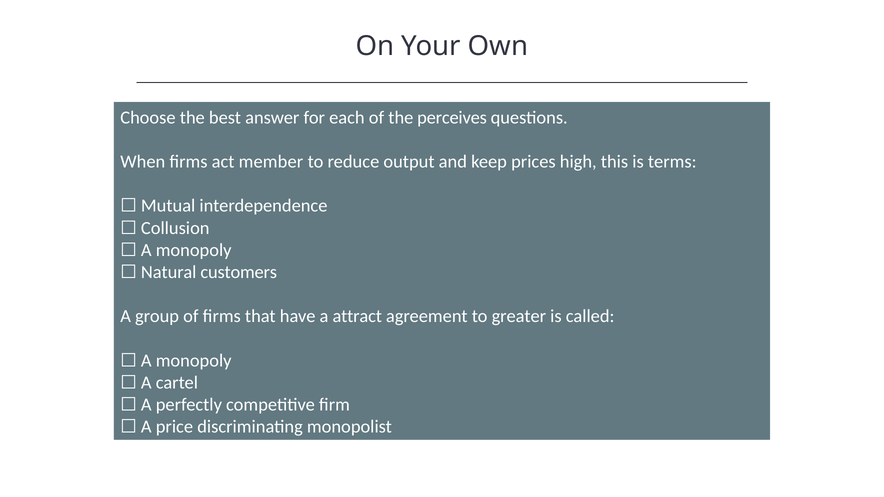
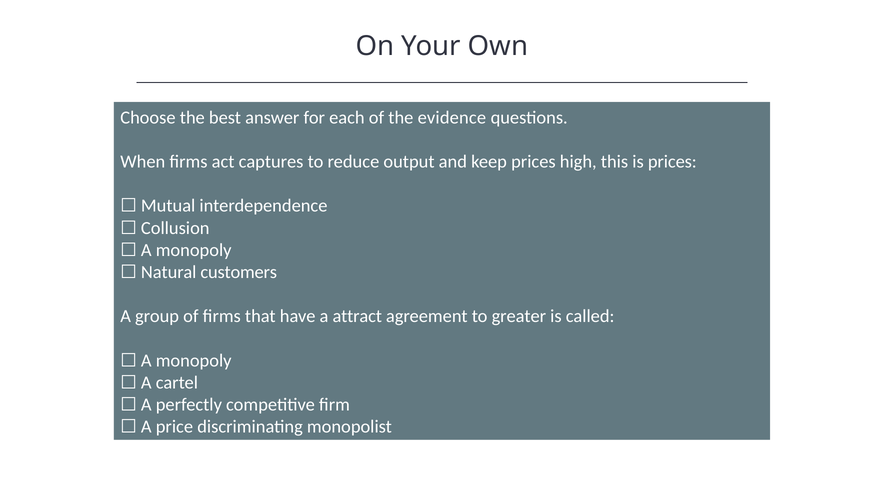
perceives: perceives -> evidence
member: member -> captures
is terms: terms -> prices
